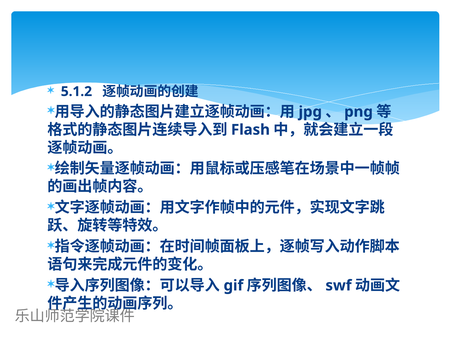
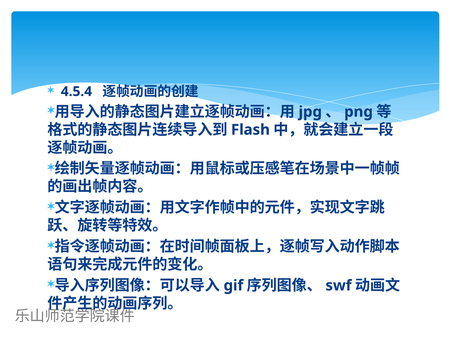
5.1.2: 5.1.2 -> 4.5.4
